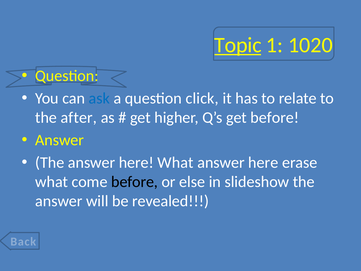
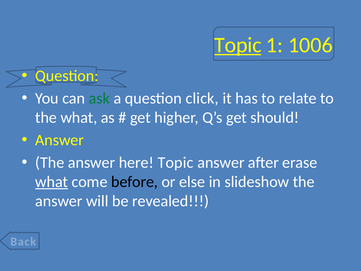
1020: 1020 -> 1006
ask colour: blue -> green
the after: after -> what
get before: before -> should
here What: What -> Topic
here at (263, 162): here -> after
what at (52, 182) underline: none -> present
